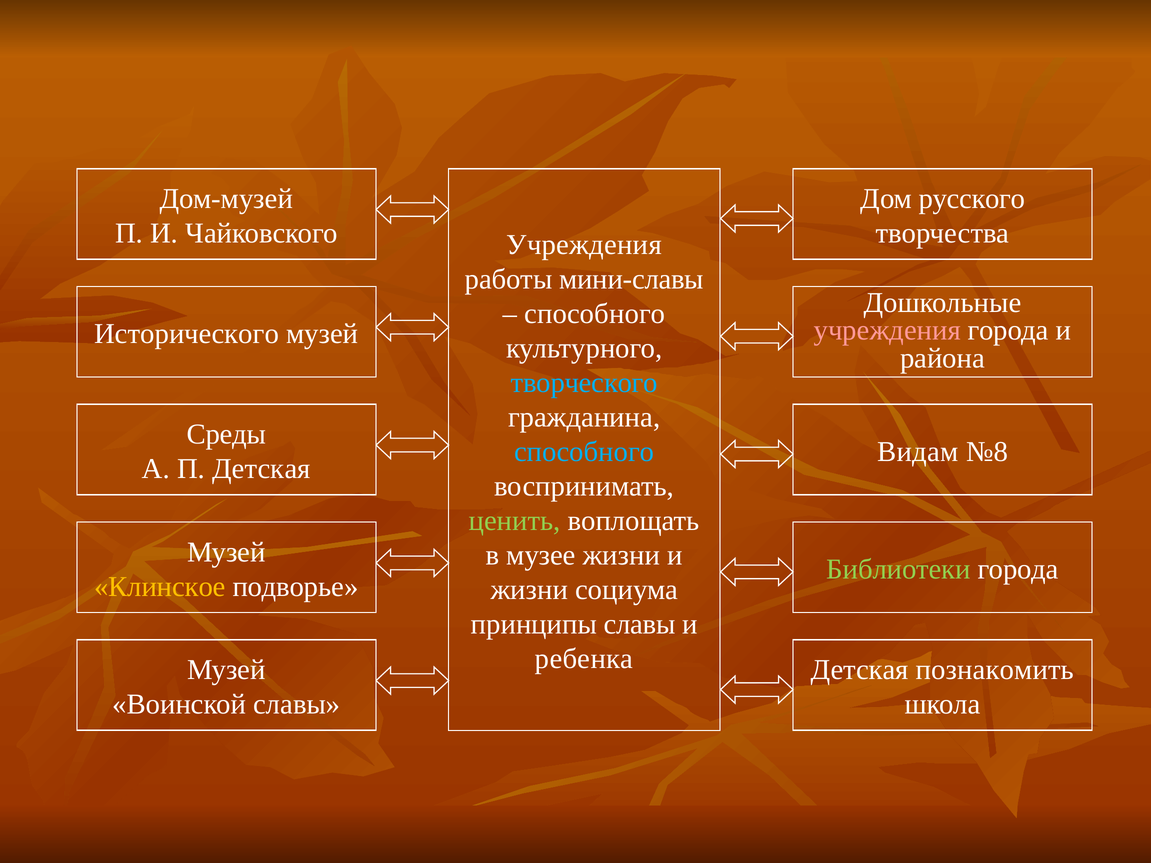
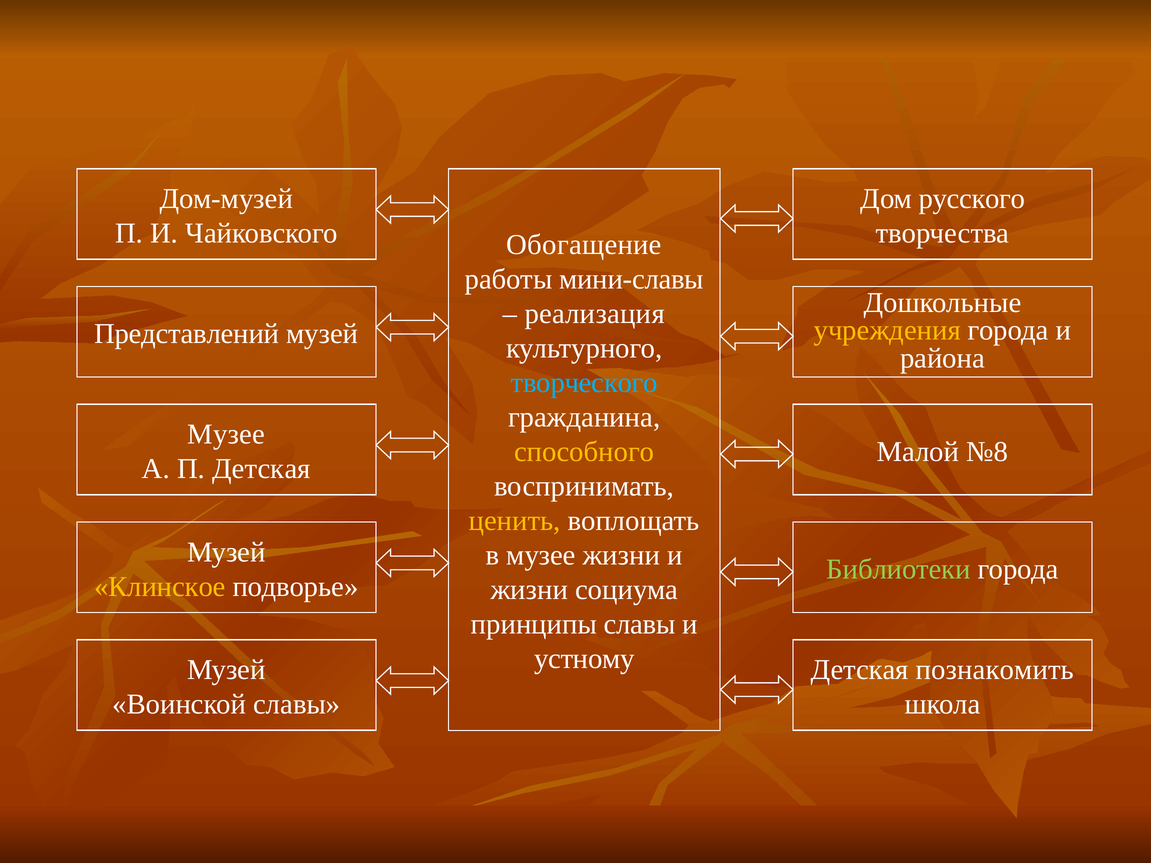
Учреждения at (584, 245): Учреждения -> Обогащение
способного at (595, 314): способного -> реализация
учреждения at (887, 331) colour: pink -> yellow
Исторического: Исторического -> Представлений
Среды at (227, 434): Среды -> Музее
способного at (584, 452) colour: light blue -> yellow
Видам: Видам -> Малой
ценить colour: light green -> yellow
ребенка: ребенка -> устному
